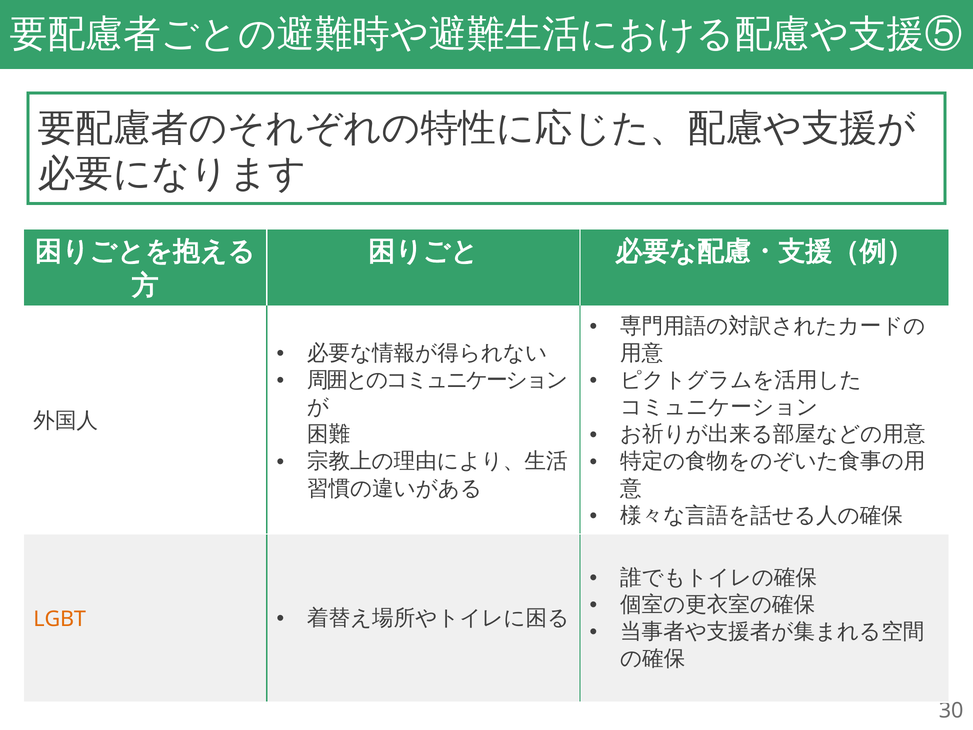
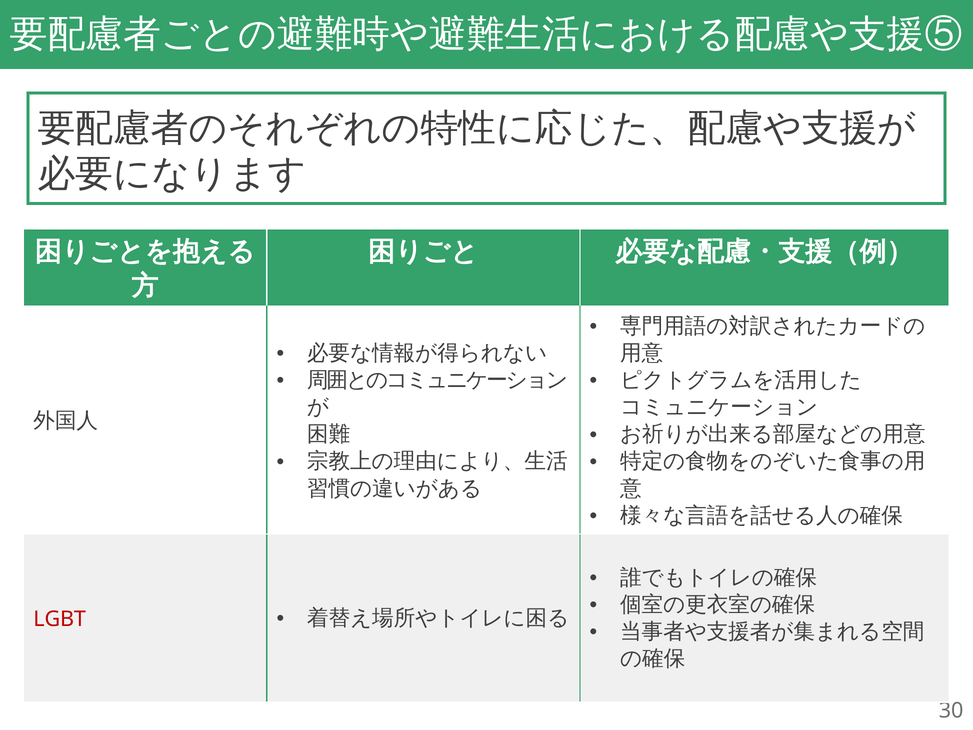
LGBT colour: orange -> red
